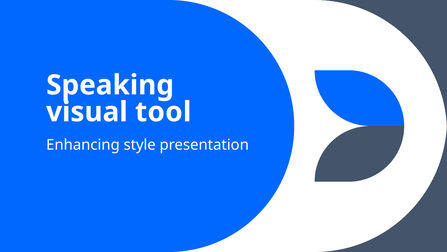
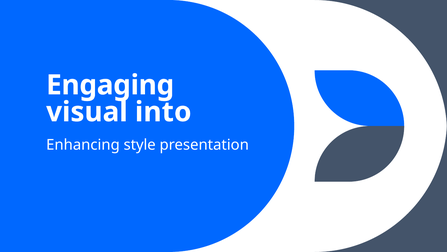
Speaking: Speaking -> Engaging
tool: tool -> into
